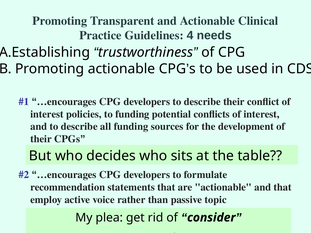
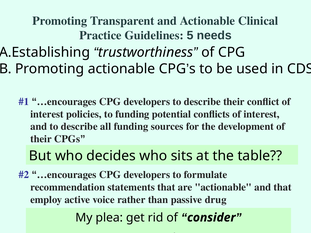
4: 4 -> 5
topic: topic -> drug
